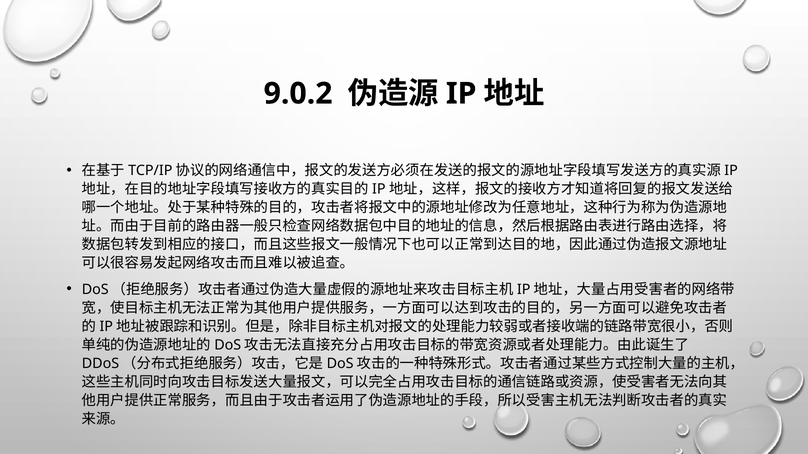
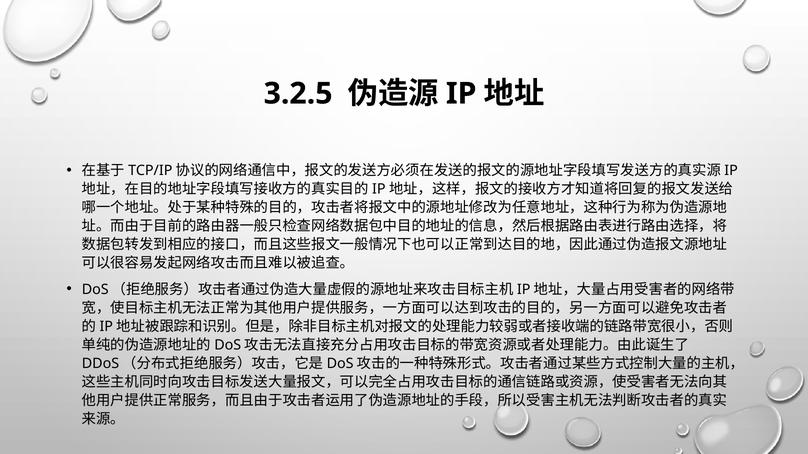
9.0.2: 9.0.2 -> 3.2.5
